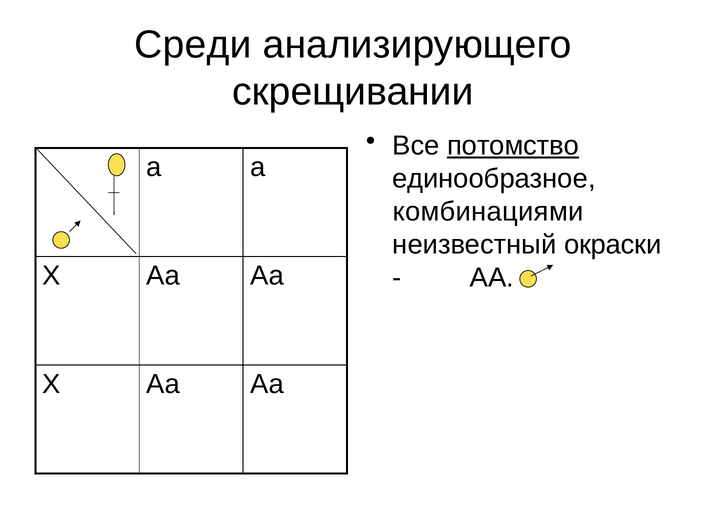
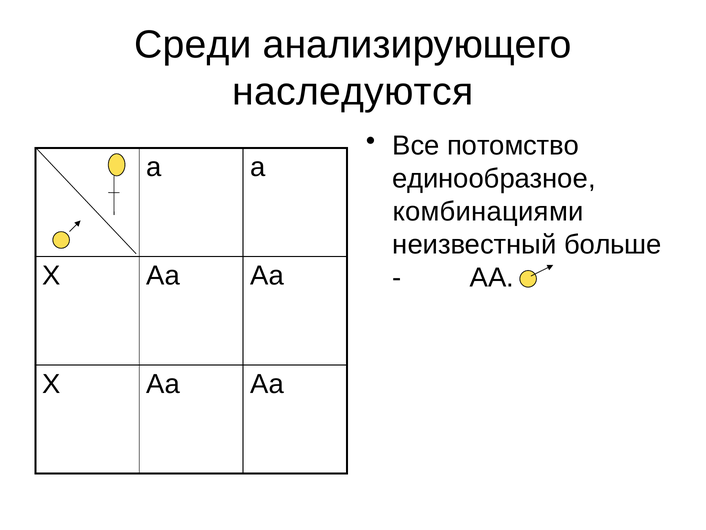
скрещивании: скрещивании -> наследуются
потомство underline: present -> none
окраски: окраски -> больше
